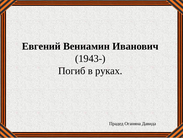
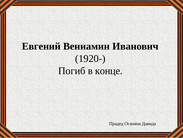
1943-: 1943- -> 1920-
руках: руках -> конце
